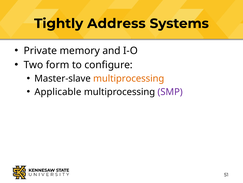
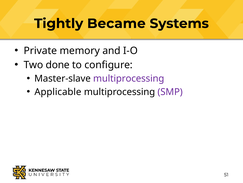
Address: Address -> Became
form: form -> done
multiprocessing at (129, 78) colour: orange -> purple
